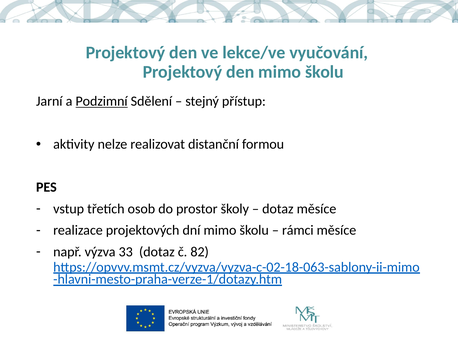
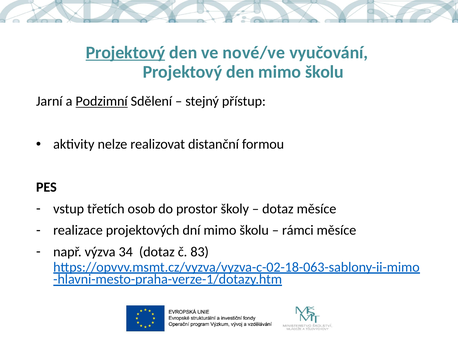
Projektový at (125, 52) underline: none -> present
lekce/ve: lekce/ve -> nové/ve
33: 33 -> 34
82: 82 -> 83
